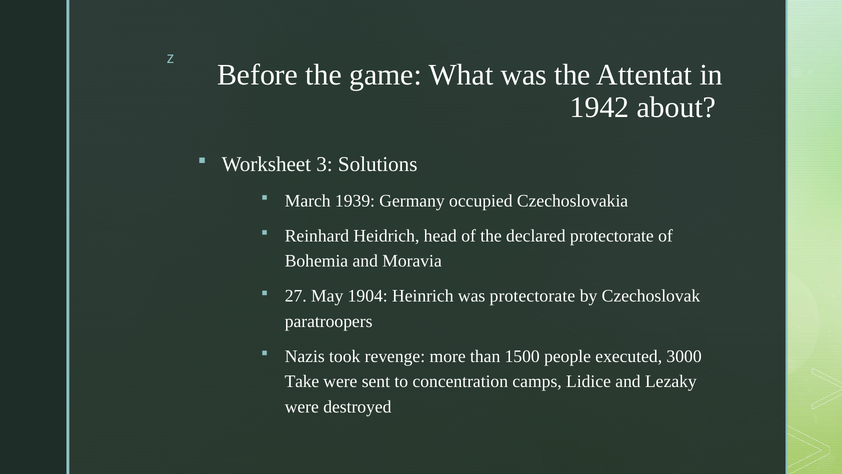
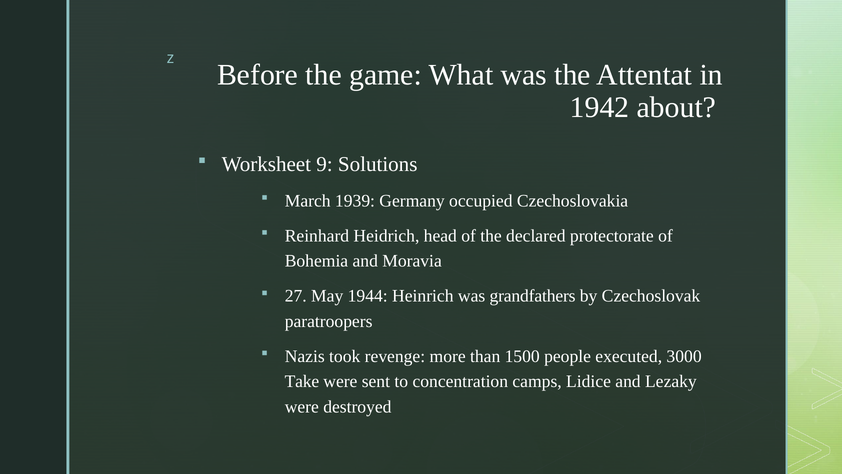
3: 3 -> 9
1904: 1904 -> 1944
was protectorate: protectorate -> grandfathers
